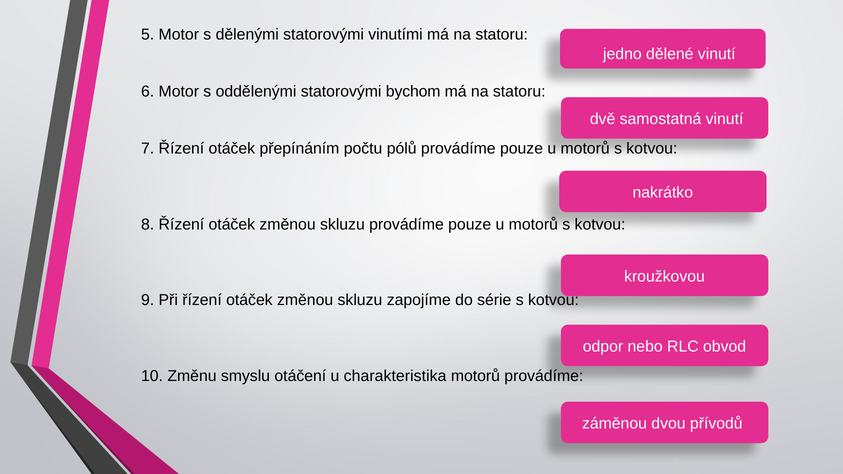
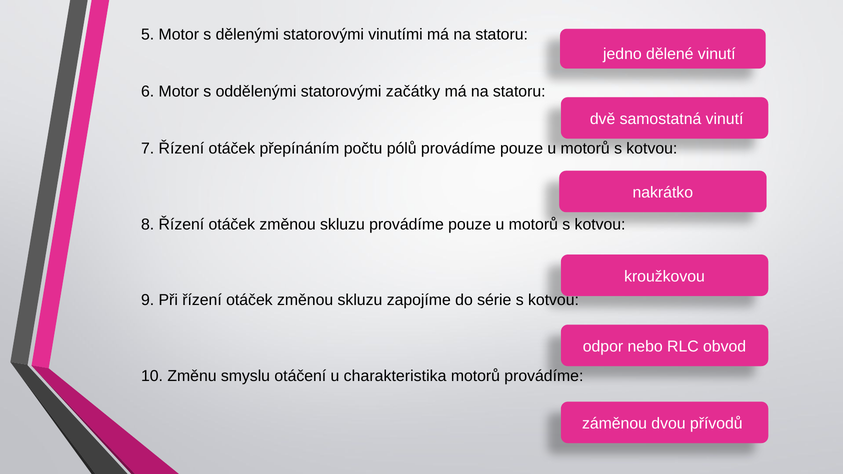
bychom: bychom -> začátky
